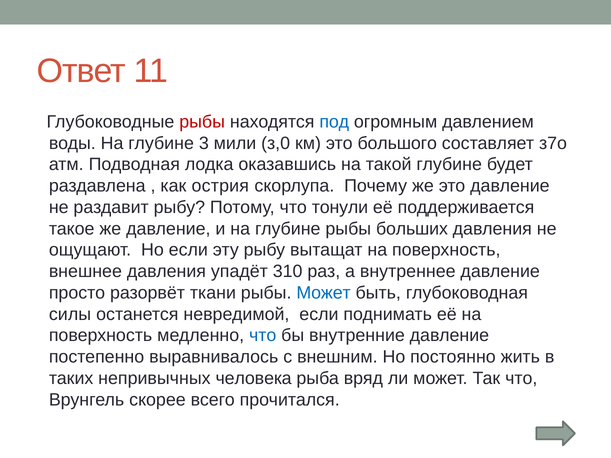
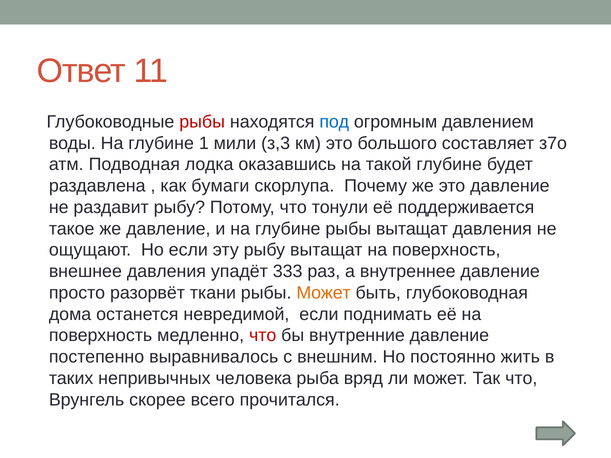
3: 3 -> 1
з,0: з,0 -> з,3
острия: острия -> бумаги
рыбы больших: больших -> вытащат
310: 310 -> 333
Может at (324, 293) colour: blue -> orange
силы: силы -> дома
что at (263, 336) colour: blue -> red
